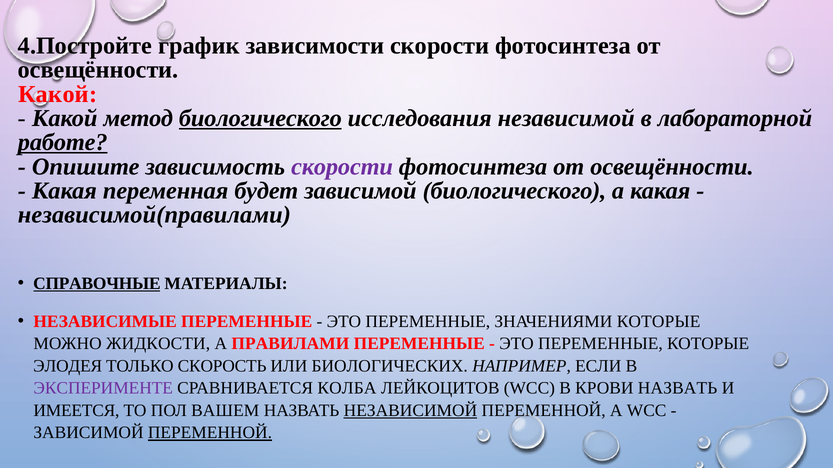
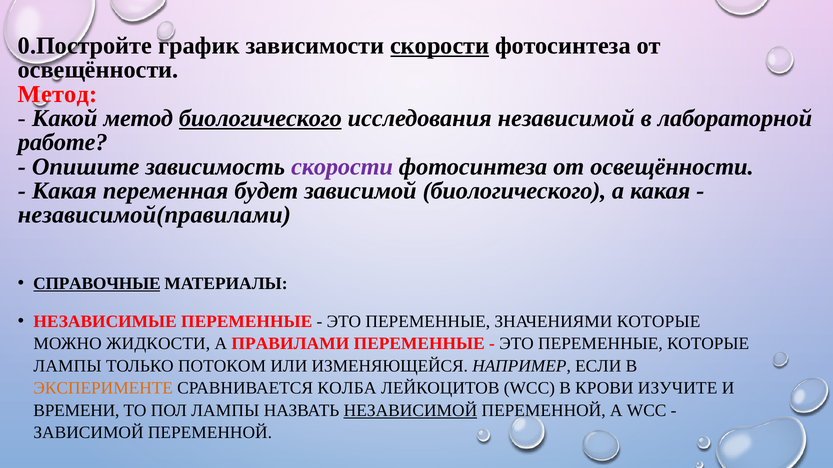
4.Постройте: 4.Постройте -> 0.Постройте
скорости at (440, 46) underline: none -> present
Какой at (58, 94): Какой -> Метод
работе underline: present -> none
ЭЛОДЕЯ at (68, 366): ЭЛОДЕЯ -> ЛАМПЫ
СКОРОСТЬ: СКОРОСТЬ -> ПОТОКОМ
БИОЛОГИЧЕСКИХ: БИОЛОГИЧЕСКИХ -> ИЗМЕНЯЮЩЕЙСЯ
ЭКСПЕРИМЕНТЕ colour: purple -> orange
КРОВИ НАЗВАТЬ: НАЗВАТЬ -> ИЗУЧИТЕ
ИМЕЕТСЯ: ИМЕЕТСЯ -> ВРЕМЕНИ
ПОЛ ВАШЕМ: ВАШЕМ -> ЛАМПЫ
ПЕРЕМЕННОЙ at (210, 433) underline: present -> none
